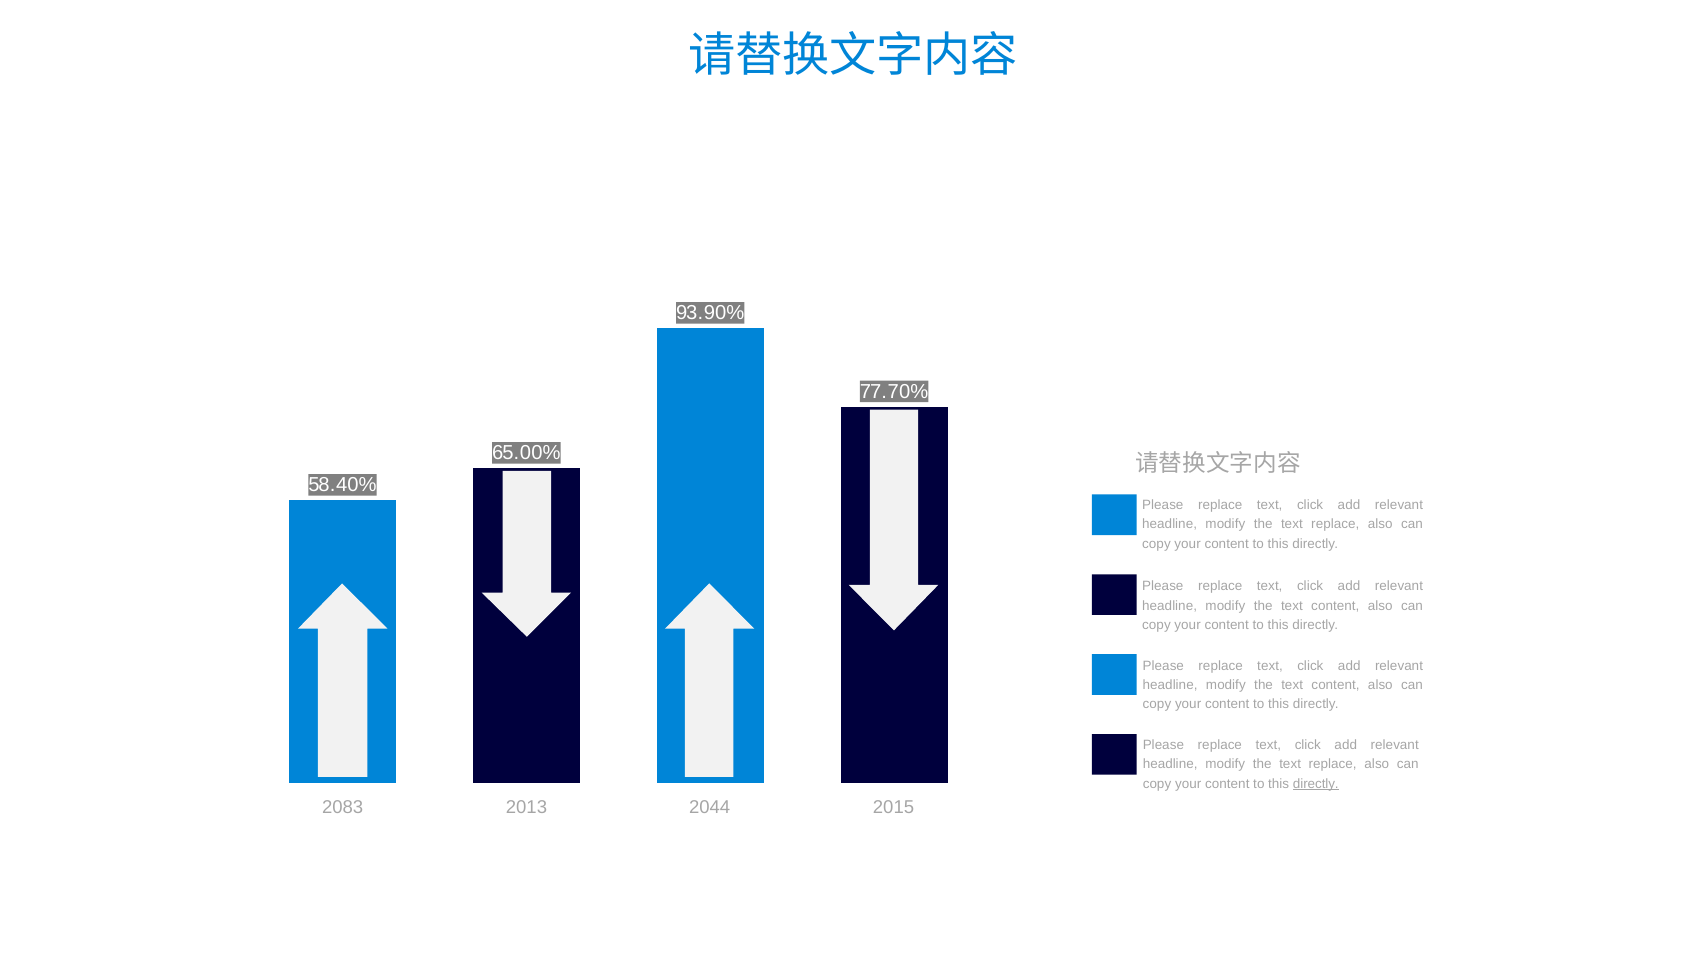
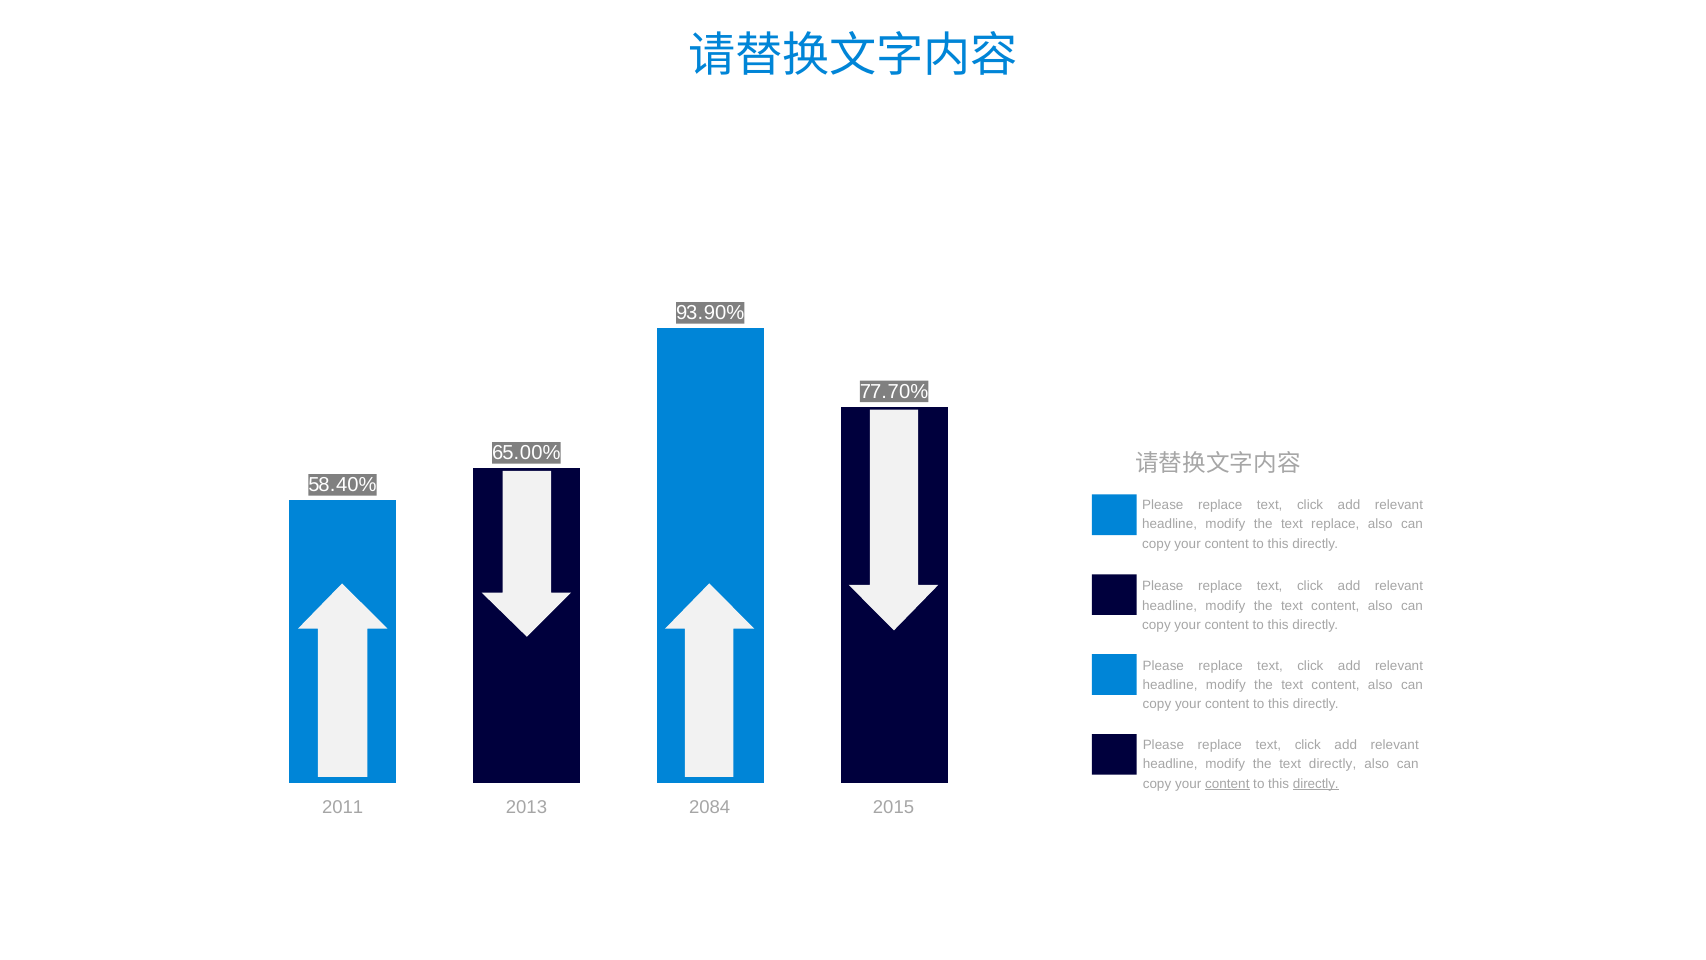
replace at (1333, 764): replace -> directly
content at (1227, 783) underline: none -> present
2083: 2083 -> 2011
2044: 2044 -> 2084
